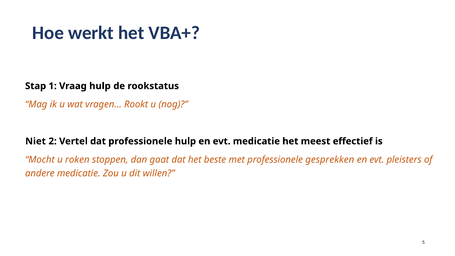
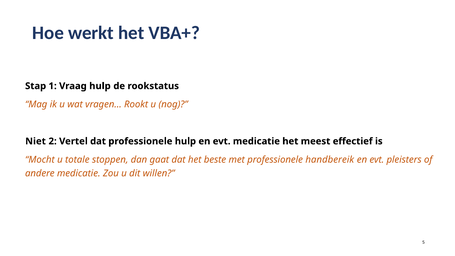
roken: roken -> totale
gesprekken: gesprekken -> handbereik
